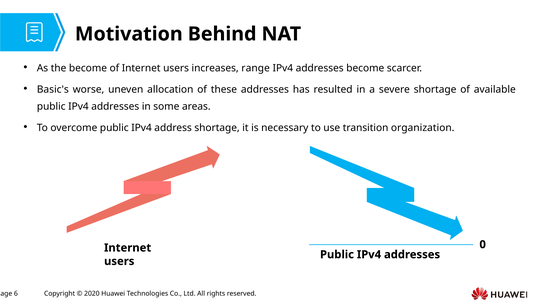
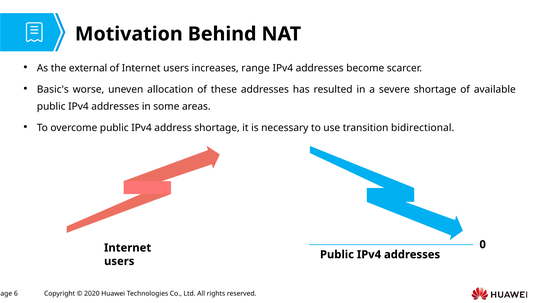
the become: become -> external
organization: organization -> bidirectional
